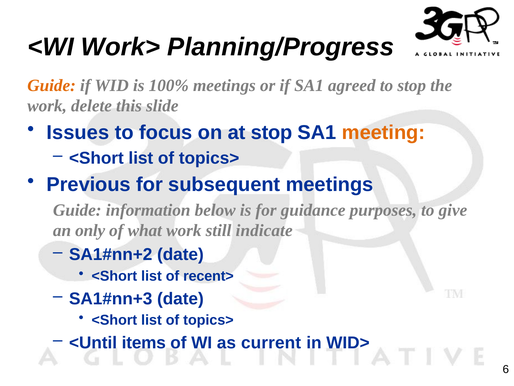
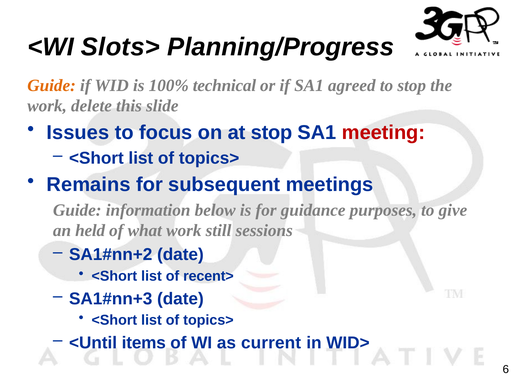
Work>: Work> -> Slots>
100% meetings: meetings -> technical
meeting colour: orange -> red
Previous: Previous -> Remains
only: only -> held
indicate: indicate -> sessions
